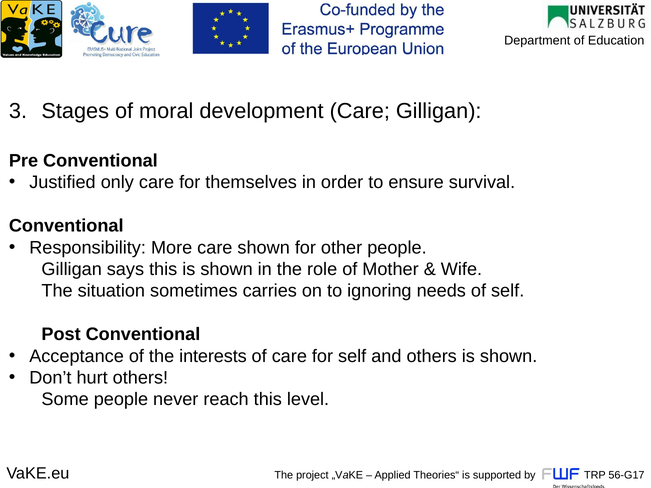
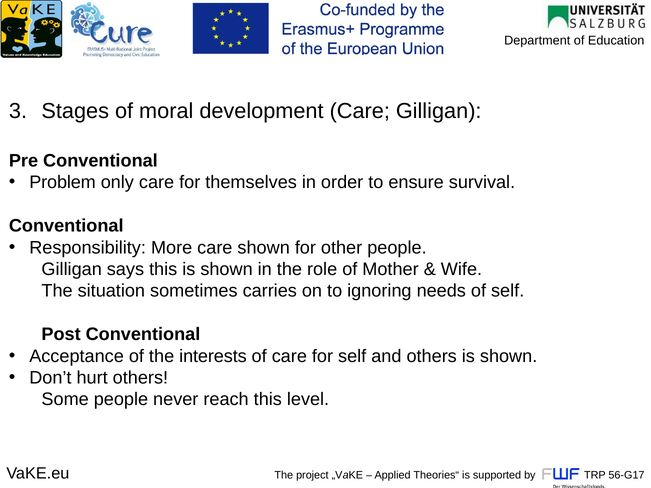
Justified: Justified -> Problem
